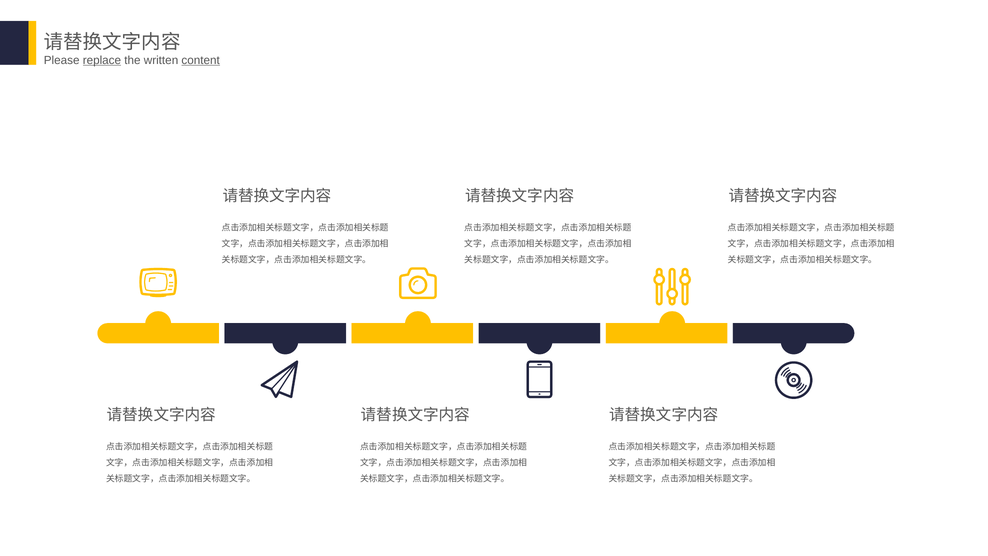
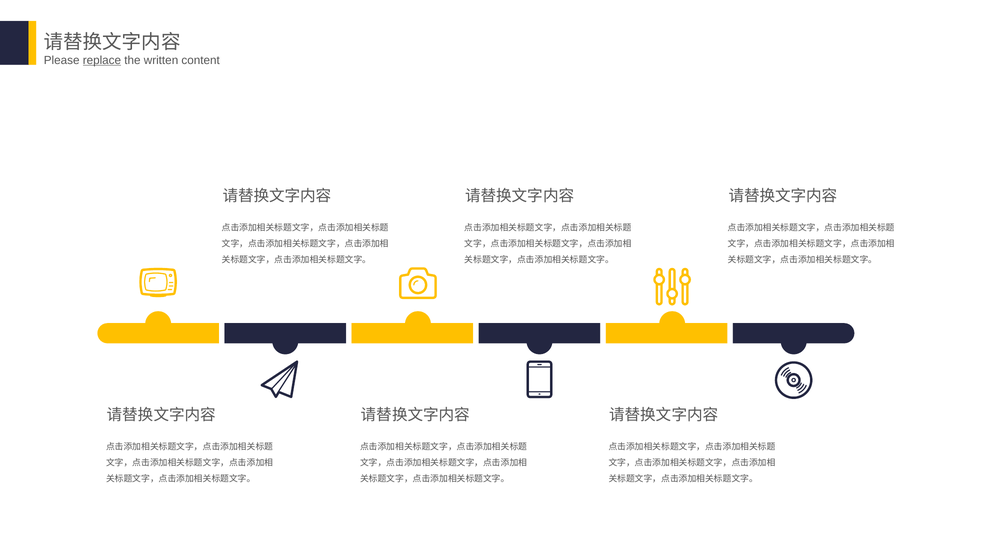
content underline: present -> none
